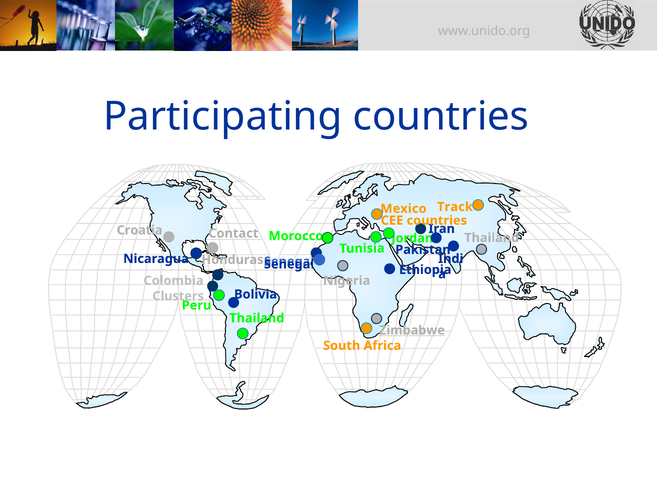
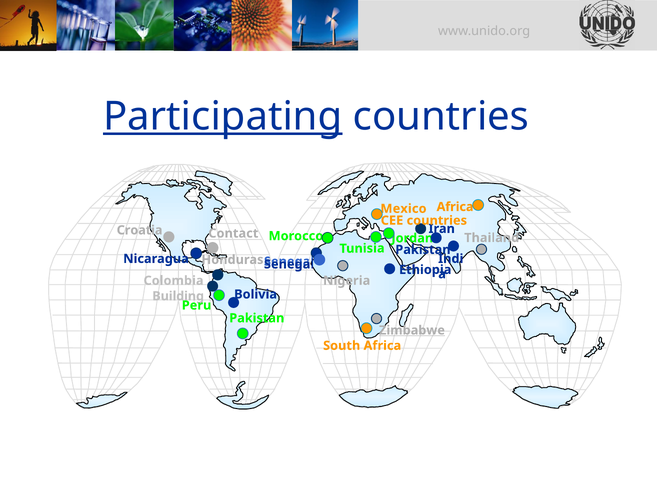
Participating underline: none -> present
Track at (455, 207): Track -> Africa
Clusters: Clusters -> Building
Thailand at (257, 319): Thailand -> Pakistan
